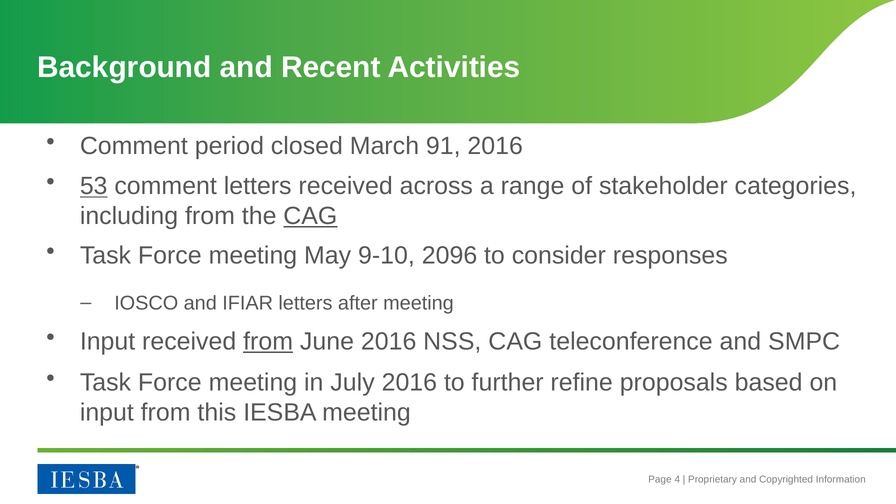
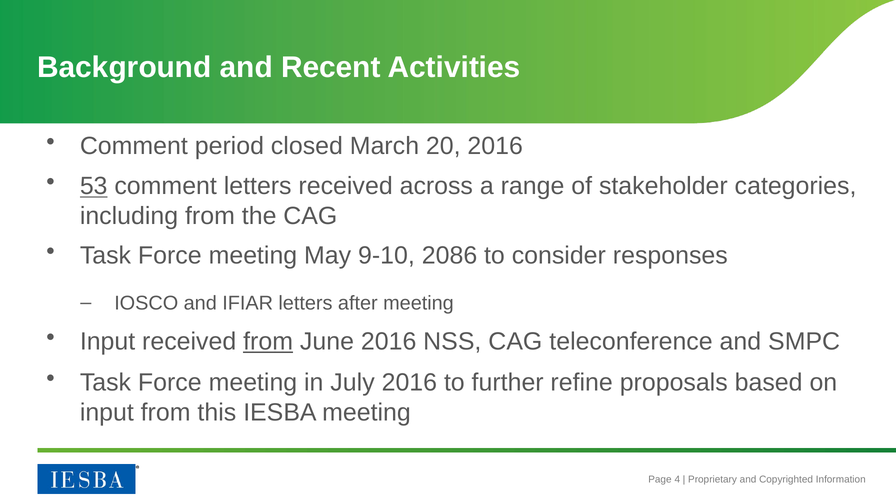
91: 91 -> 20
CAG at (310, 216) underline: present -> none
2096: 2096 -> 2086
